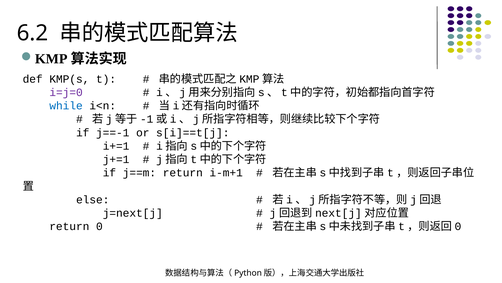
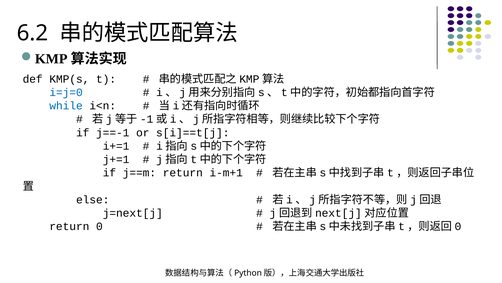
i=j=0 colour: purple -> blue
